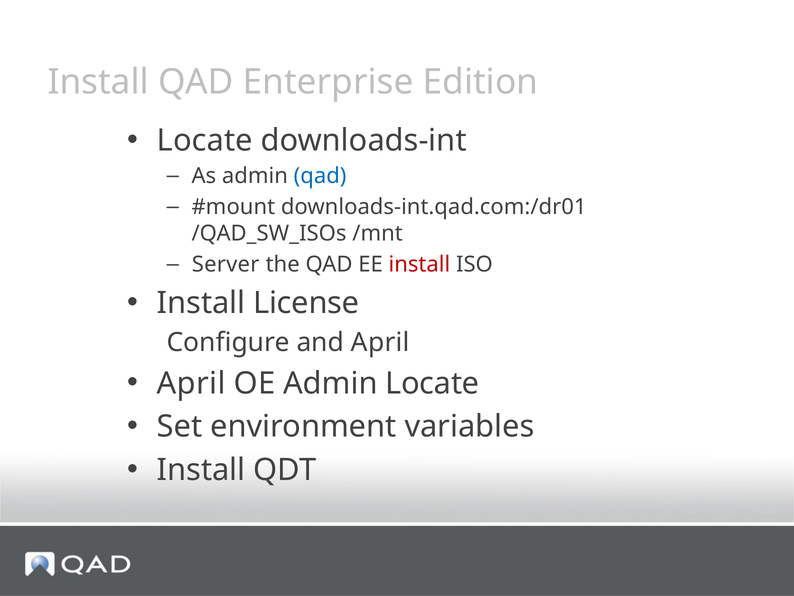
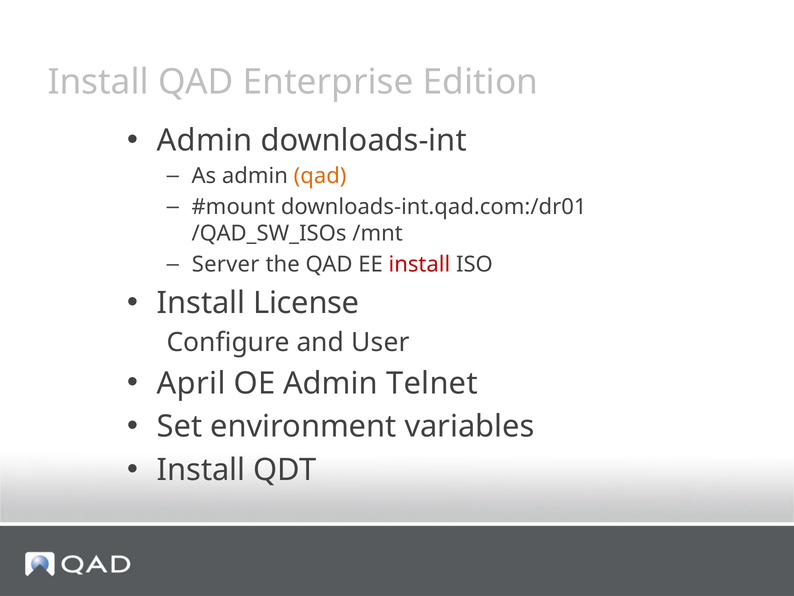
Locate at (205, 140): Locate -> Admin
qad at (320, 176) colour: blue -> orange
and April: April -> User
Admin Locate: Locate -> Telnet
